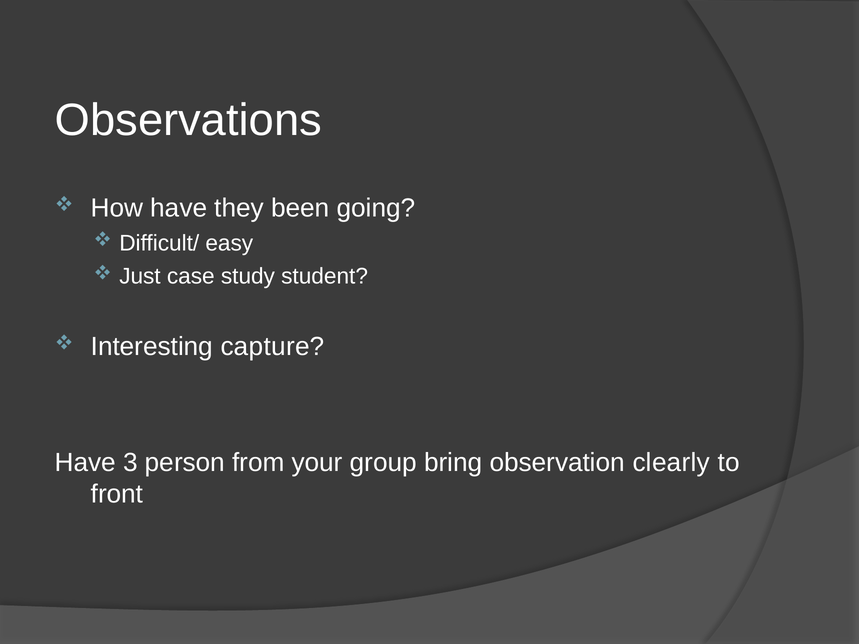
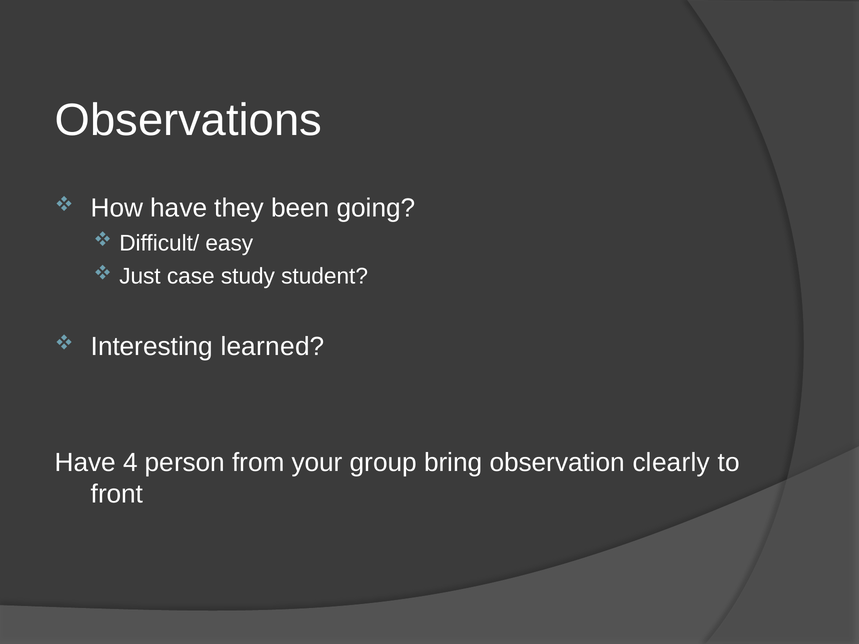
capture: capture -> learned
3: 3 -> 4
